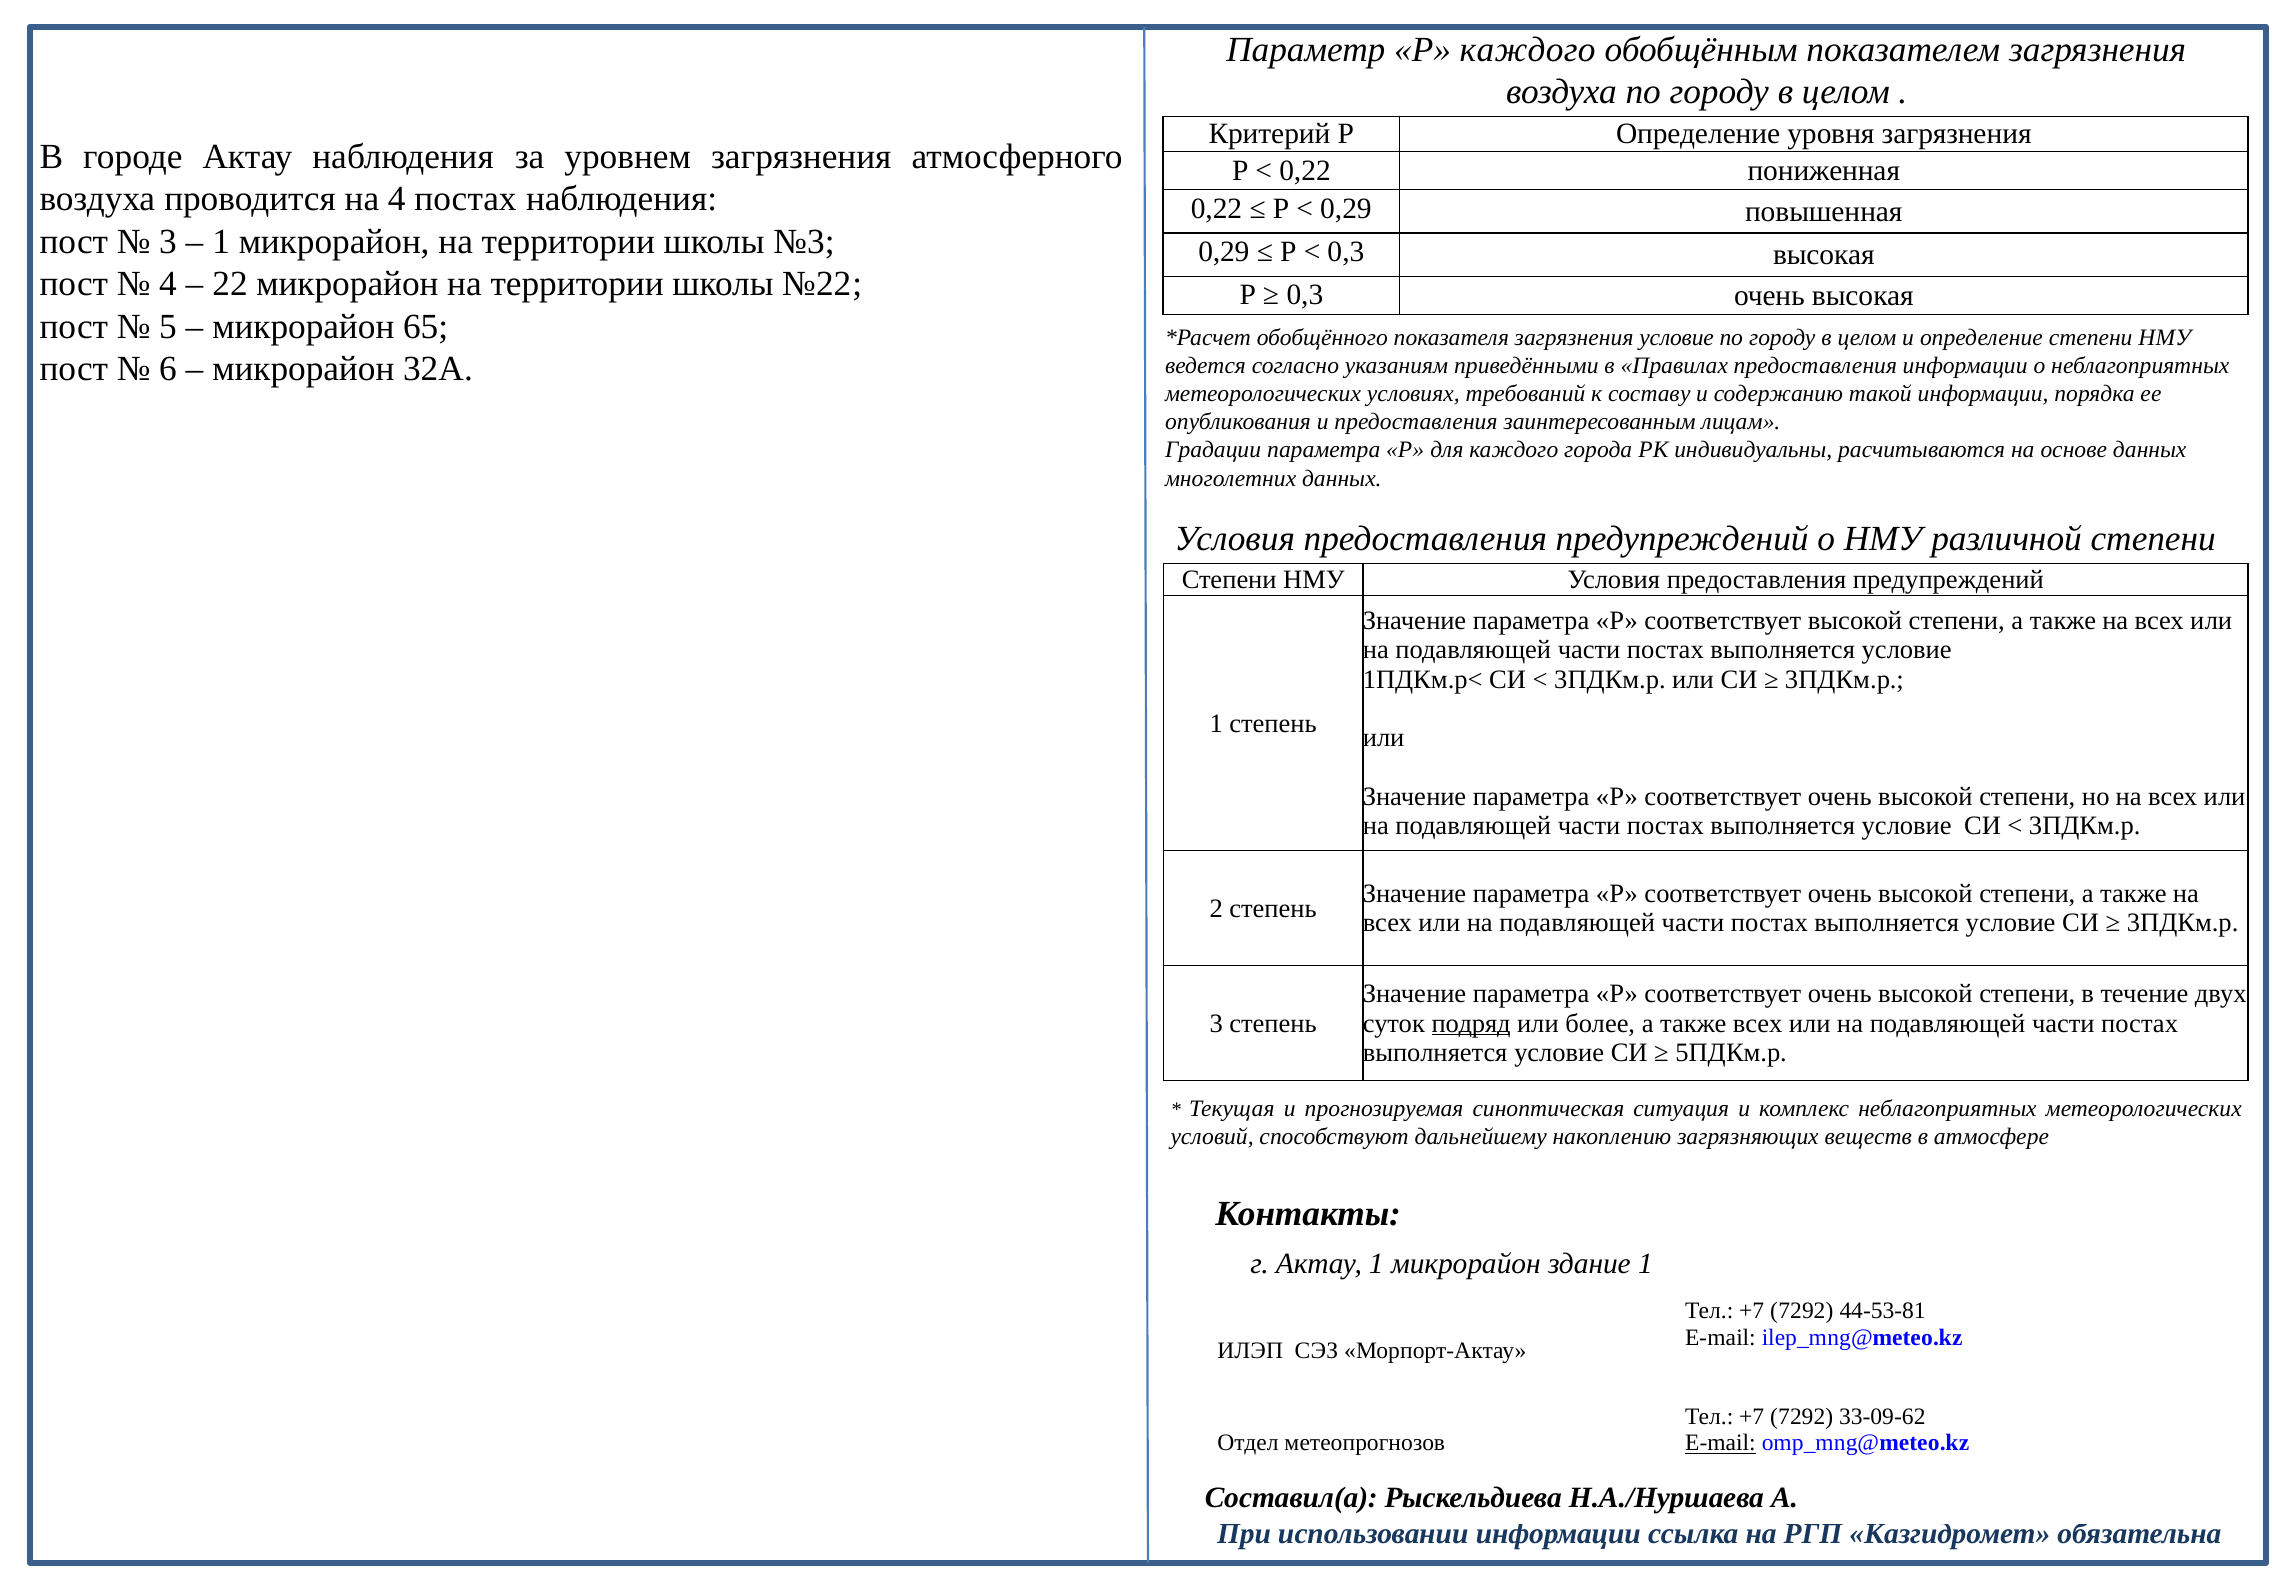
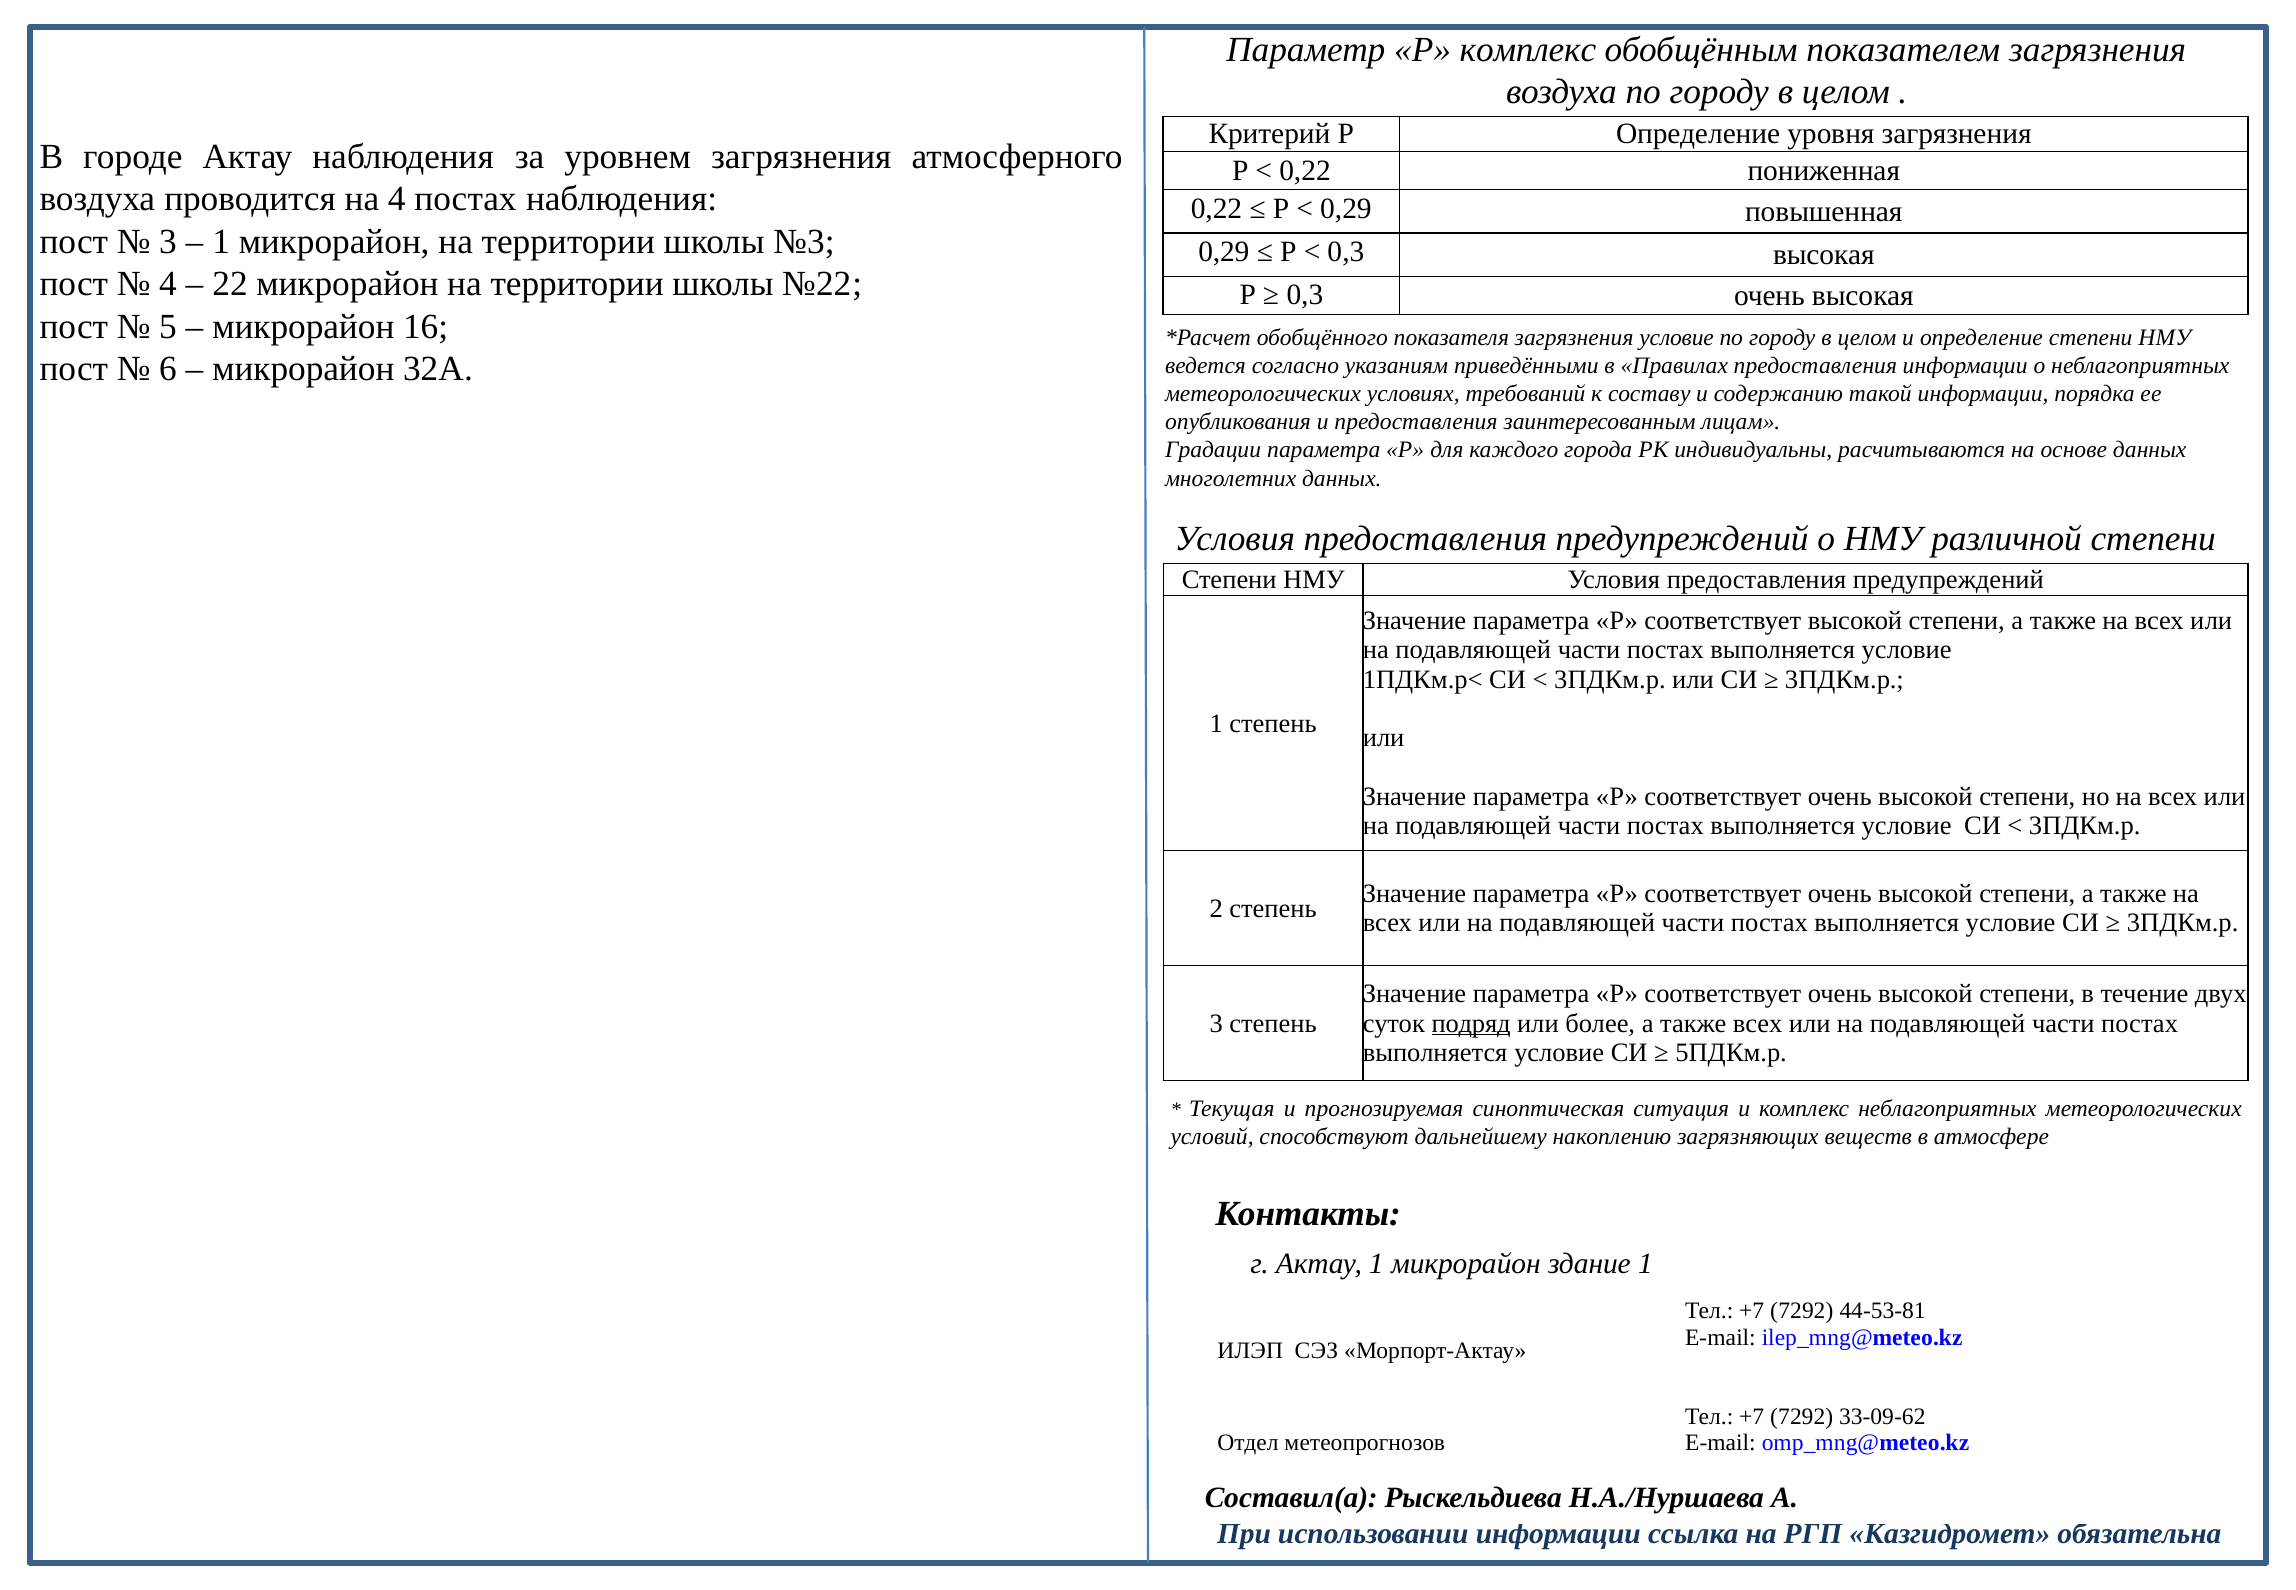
Р каждого: каждого -> комплекс
65: 65 -> 16
E-mail at (1720, 1443) underline: present -> none
